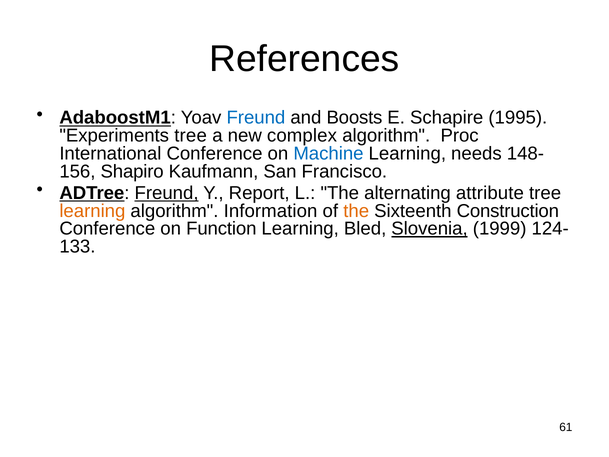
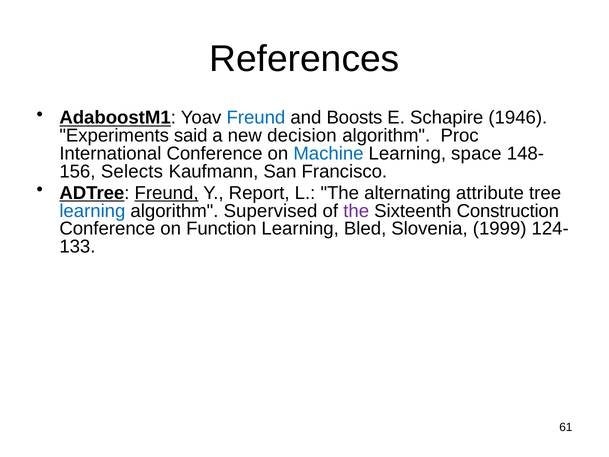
1995: 1995 -> 1946
Experiments tree: tree -> said
complex: complex -> decision
needs: needs -> space
Shapiro: Shapiro -> Selects
learning at (92, 211) colour: orange -> blue
Information: Information -> Supervised
the at (356, 211) colour: orange -> purple
Slovenia underline: present -> none
